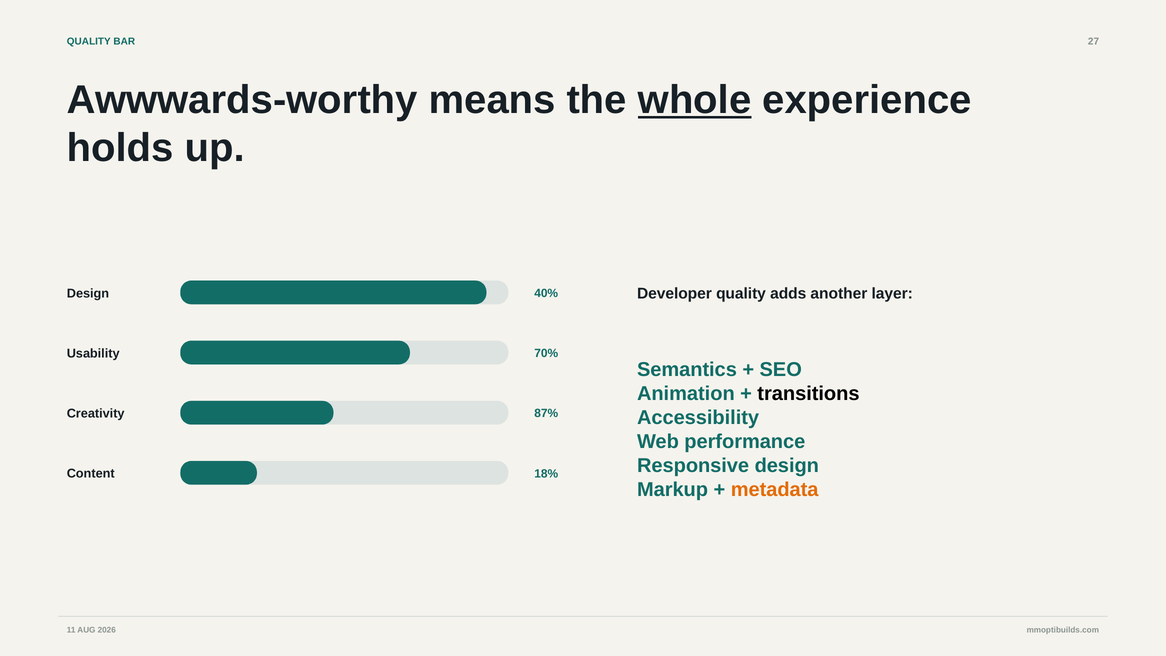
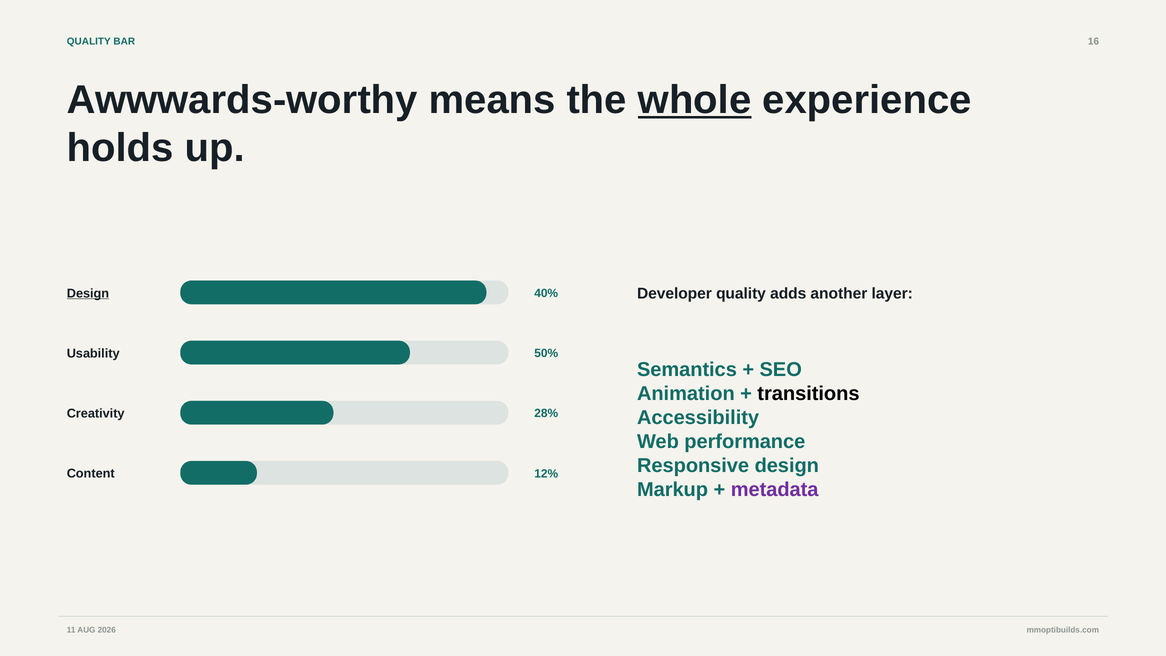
27: 27 -> 16
Design at (88, 293) underline: none -> present
70%: 70% -> 50%
87%: 87% -> 28%
18%: 18% -> 12%
metadata colour: orange -> purple
